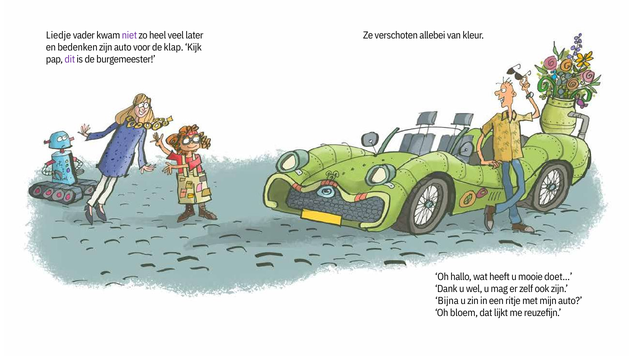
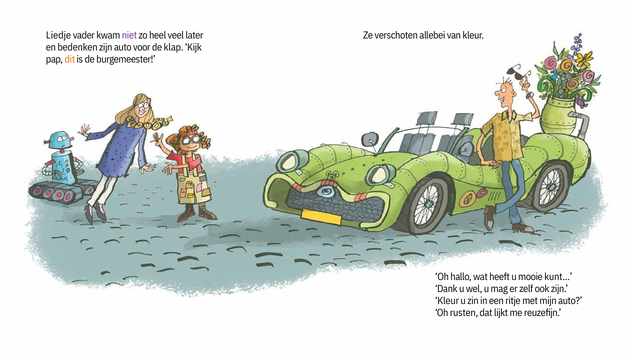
dit colour: purple -> orange
doet…: doet… -> kunt…
Bijna at (447, 301): Bijna -> Kleur
bloem: bloem -> rusten
